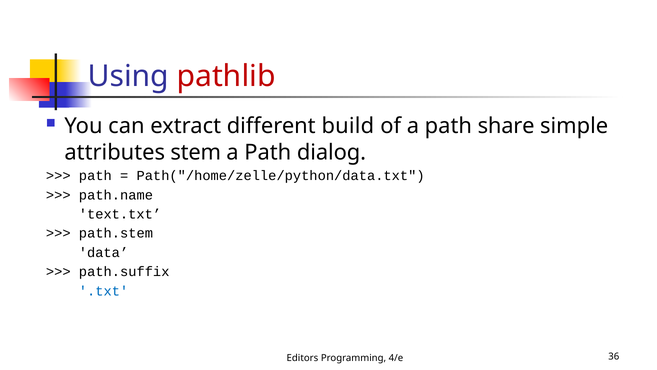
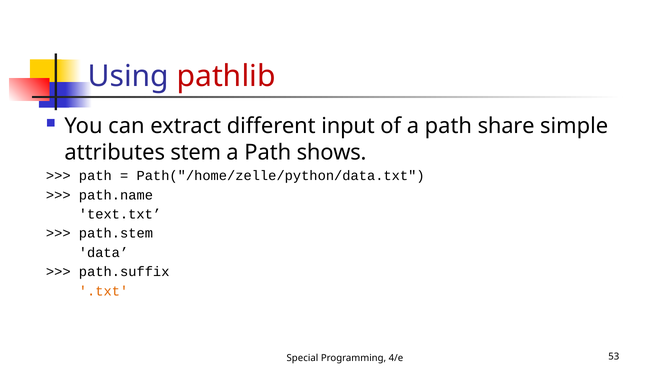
build: build -> input
dialog: dialog -> shows
.txt colour: blue -> orange
Editors: Editors -> Special
36: 36 -> 53
